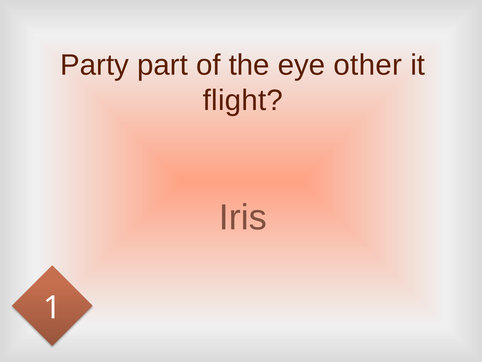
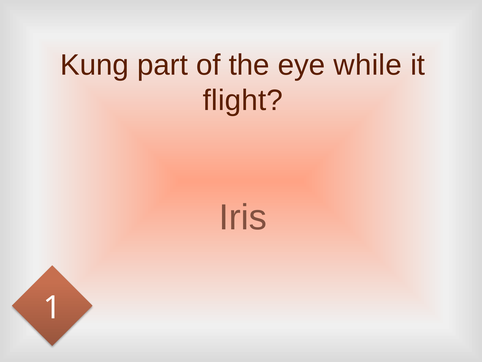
Party: Party -> Kung
other: other -> while
